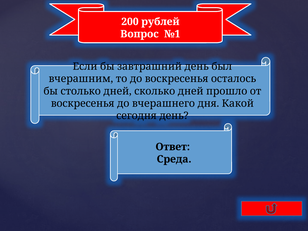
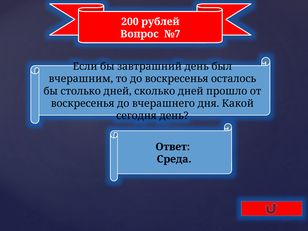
№1: №1 -> №7
